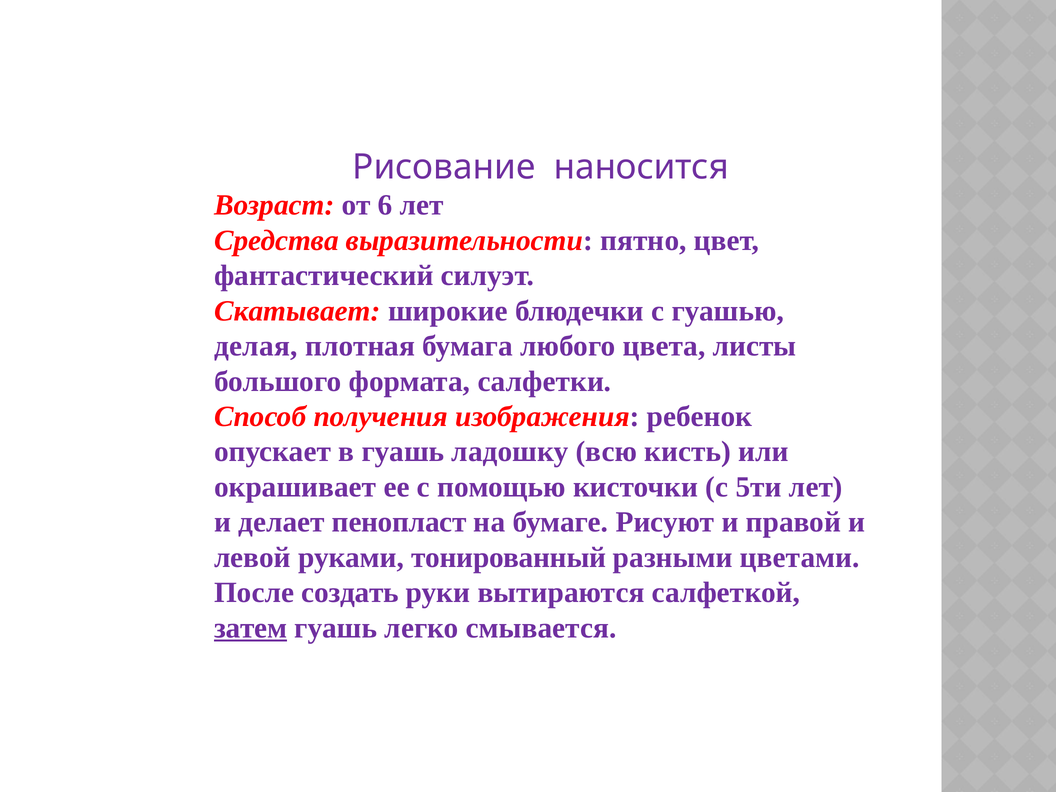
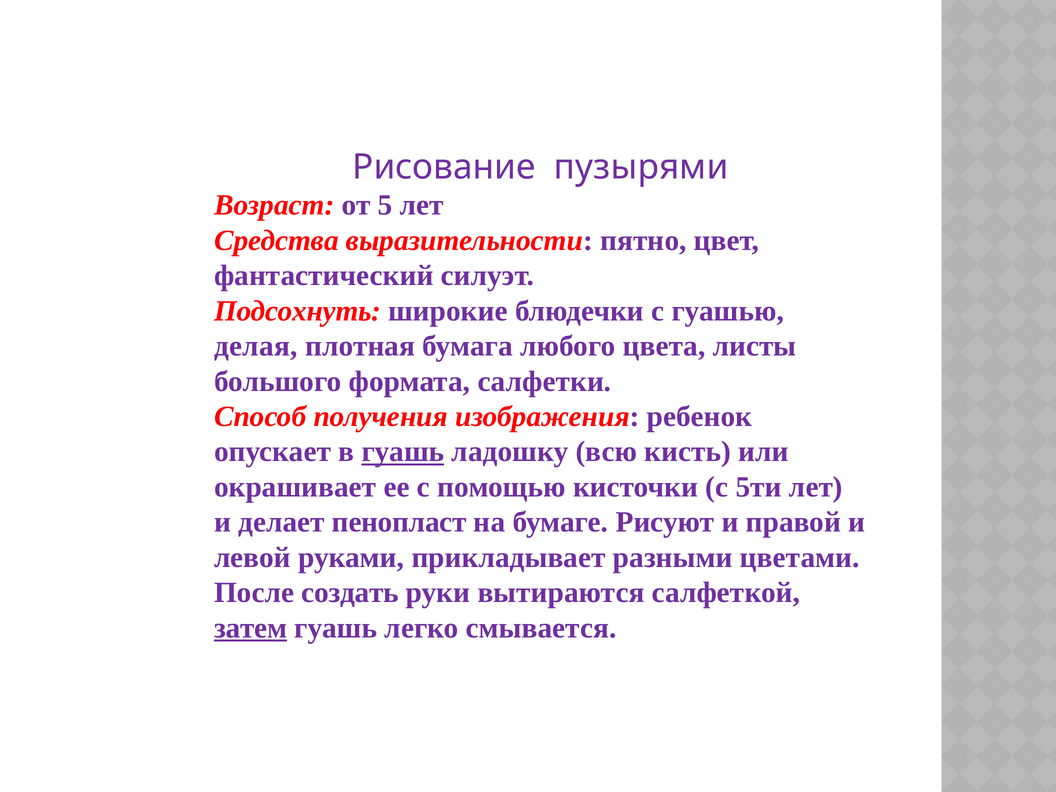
наносится: наносится -> пузырями
6: 6 -> 5
Скатывает: Скатывает -> Подсохнуть
гуашь at (403, 452) underline: none -> present
тонированный: тонированный -> прикладывает
